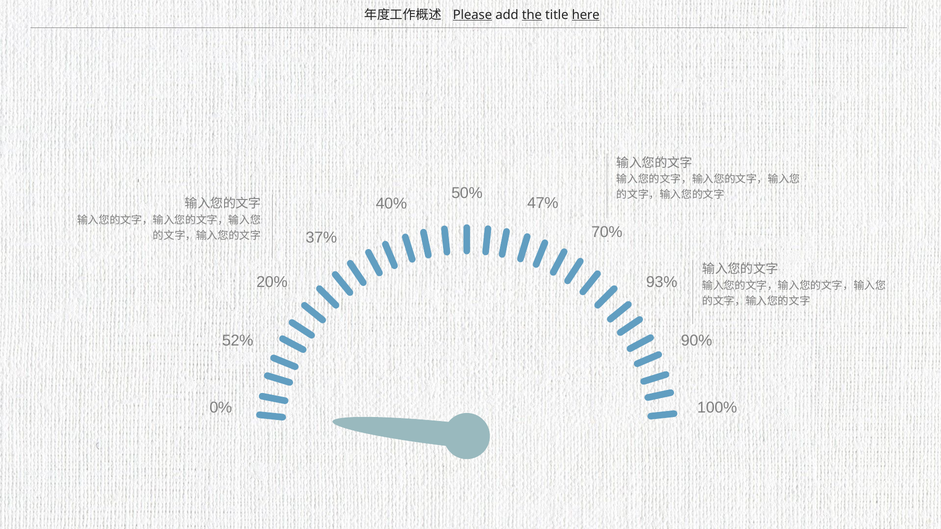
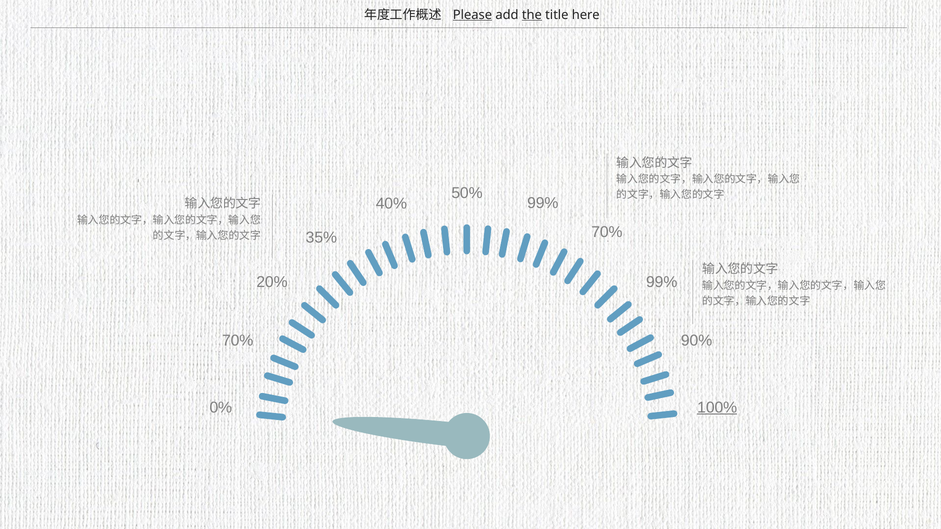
here underline: present -> none
40% 47%: 47% -> 99%
37%: 37% -> 35%
93% at (662, 282): 93% -> 99%
52% at (238, 341): 52% -> 70%
100% underline: none -> present
